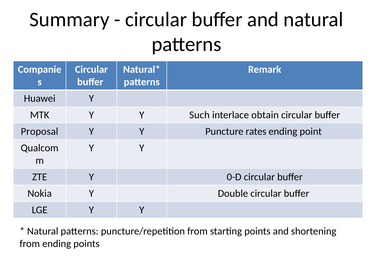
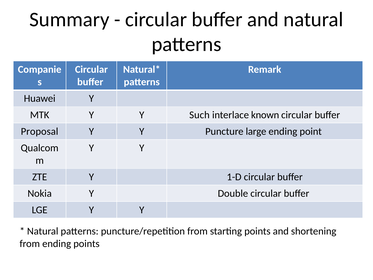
obtain: obtain -> known
rates: rates -> large
0-D: 0-D -> 1-D
